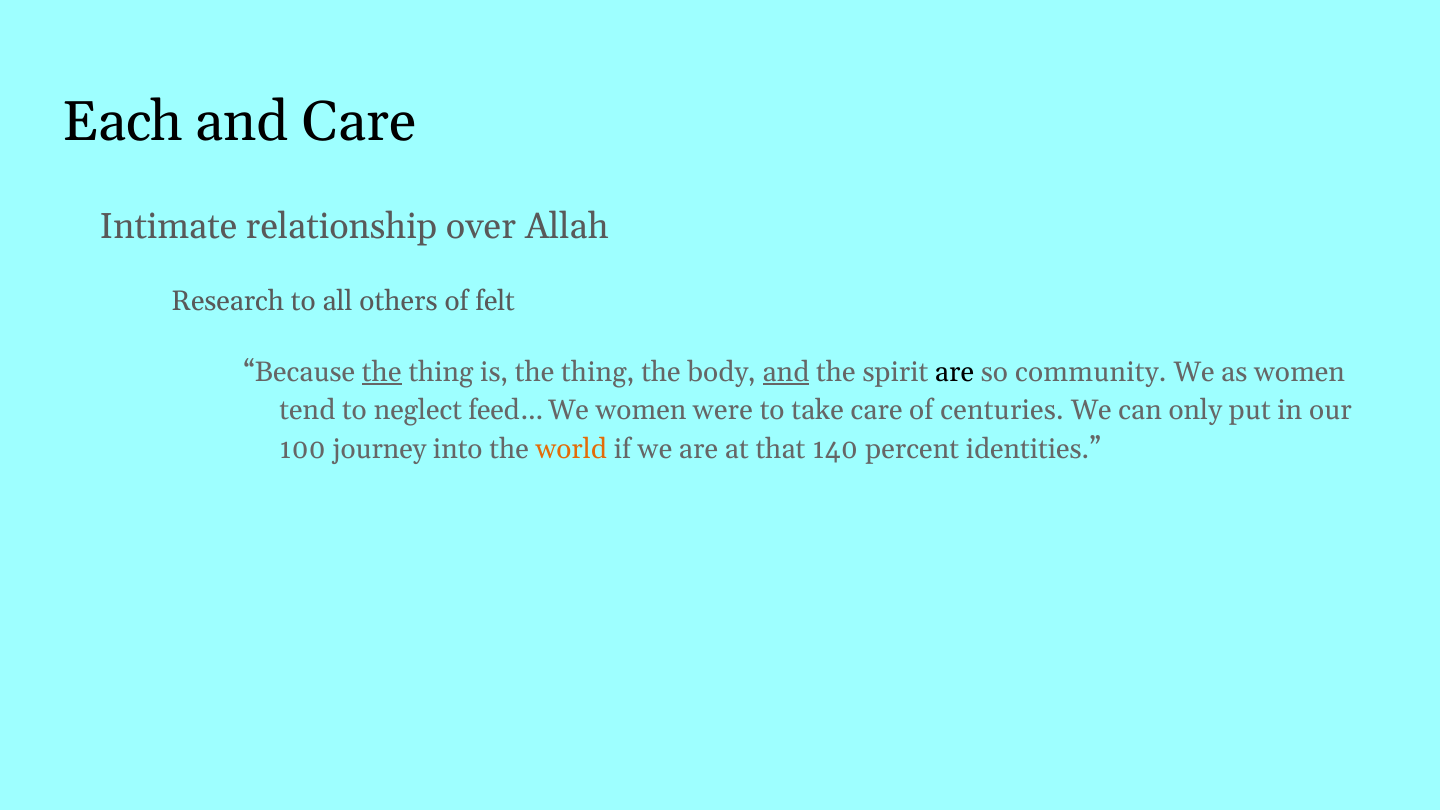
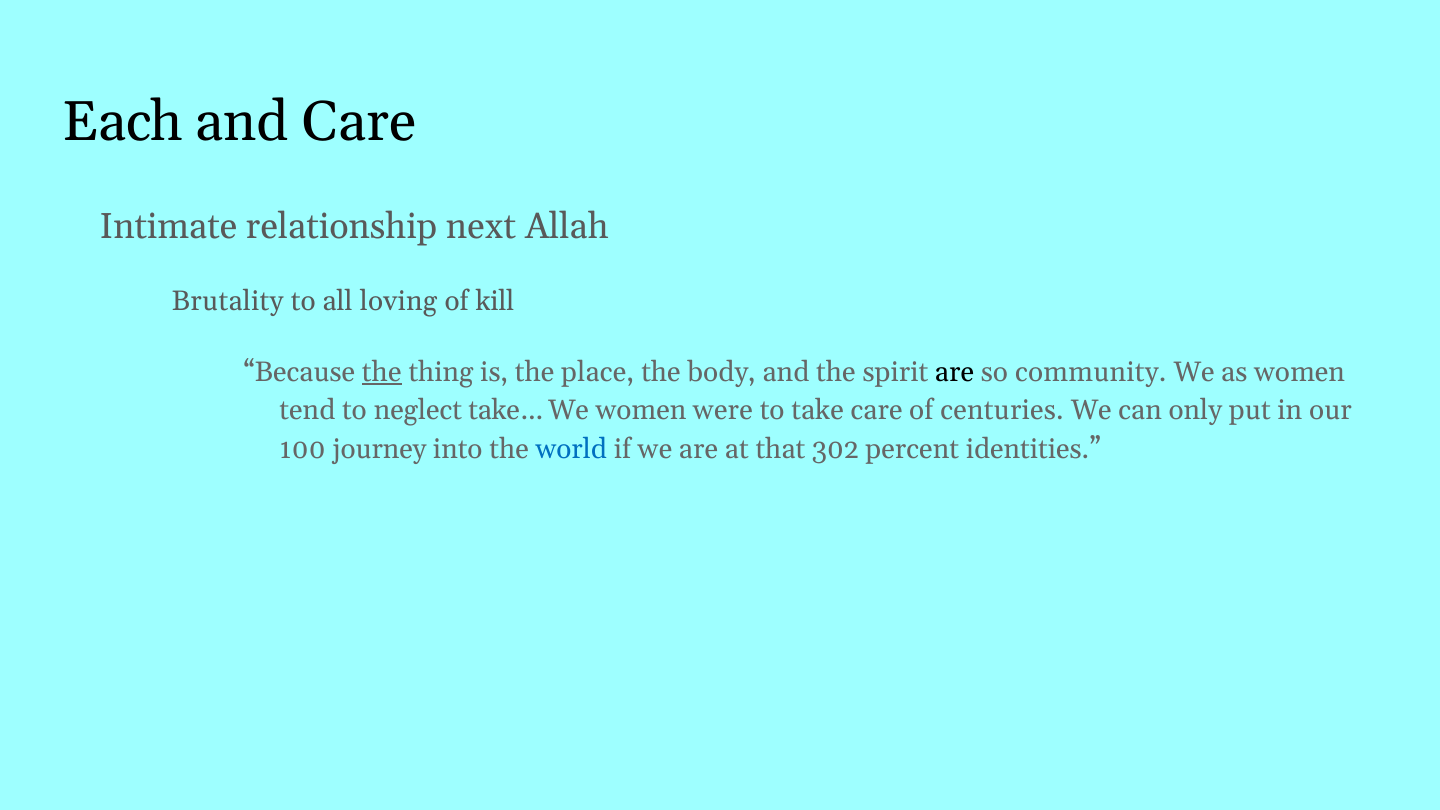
over: over -> next
Research: Research -> Brutality
others: others -> loving
felt: felt -> kill
is the thing: thing -> place
and at (786, 372) underline: present -> none
feed…: feed… -> take…
world colour: orange -> blue
140: 140 -> 302
